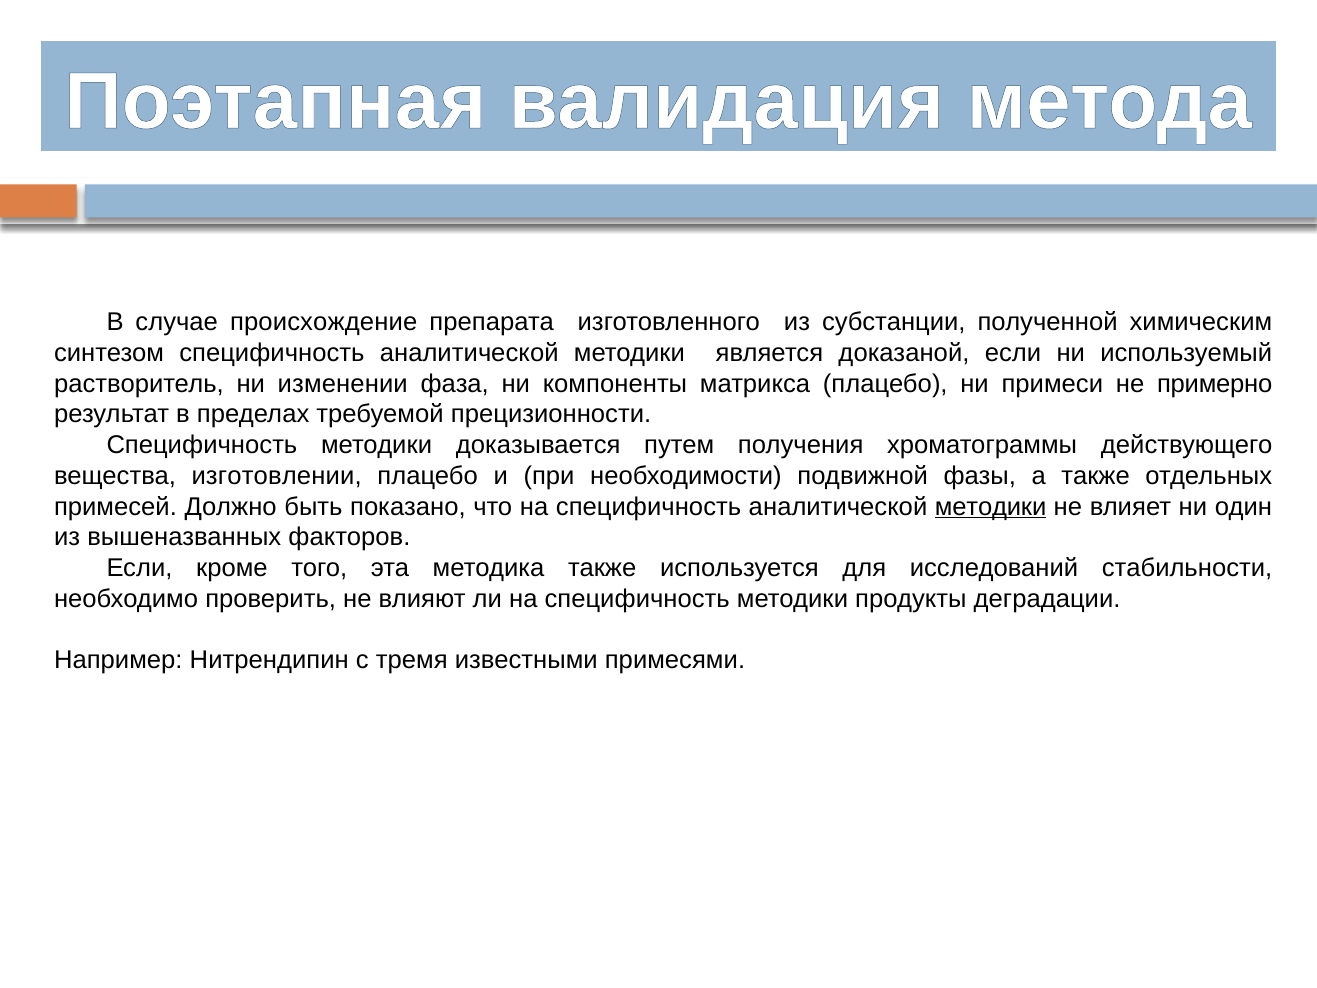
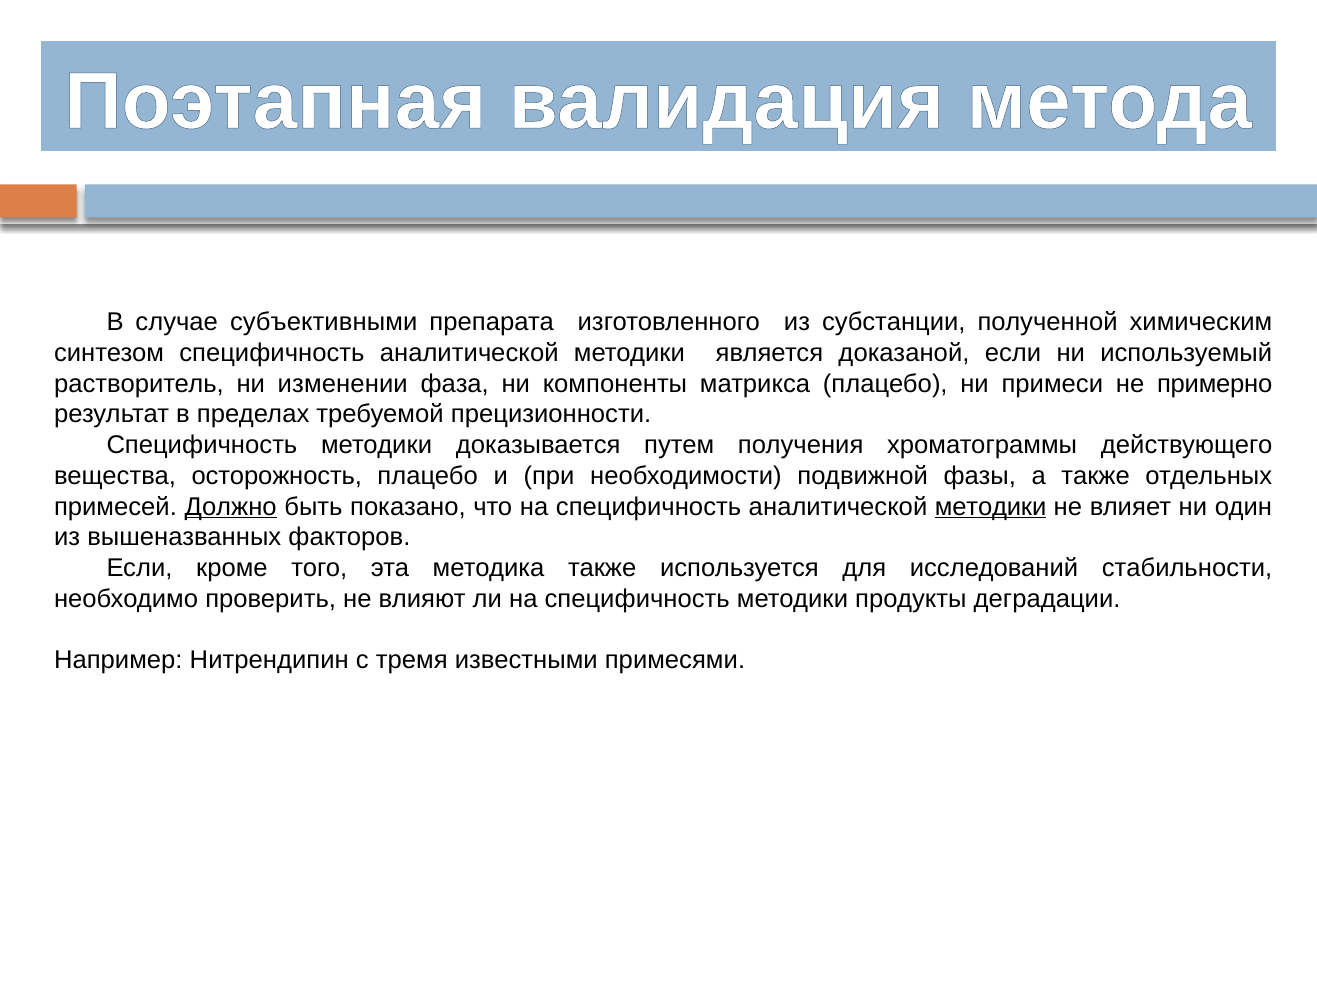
происхождение: происхождение -> субъективными
изготовлении: изготовлении -> осторожность
Должно underline: none -> present
